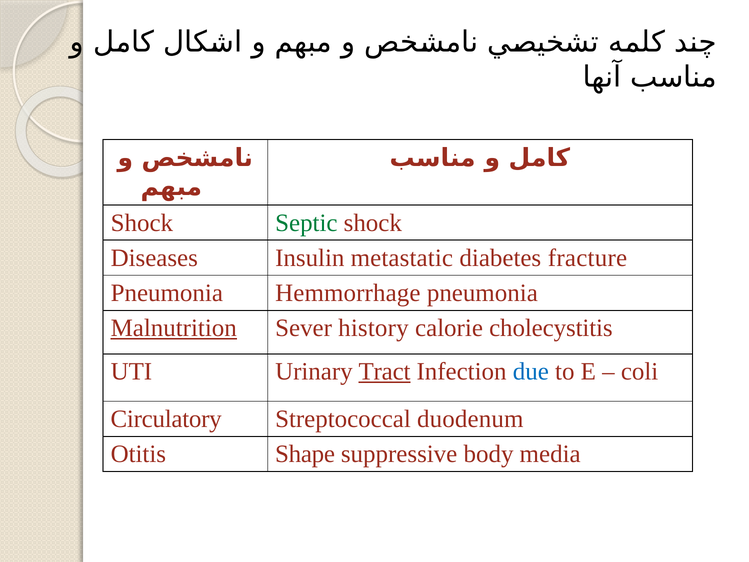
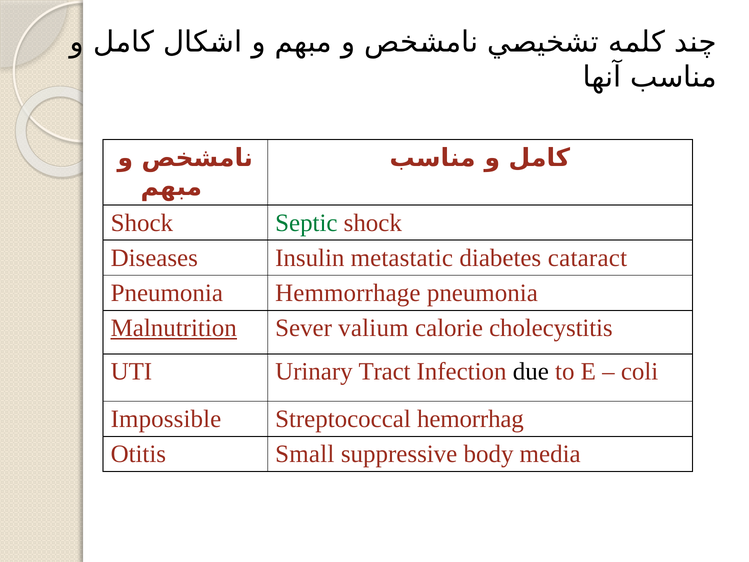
fracture: fracture -> cataract
history: history -> valium
Tract underline: present -> none
due colour: blue -> black
Circulatory: Circulatory -> Impossible
duodenum: duodenum -> hemorrhag
Shape: Shape -> Small
